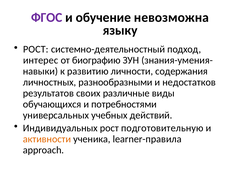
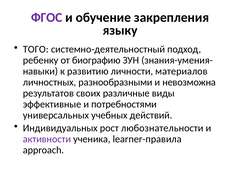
невозможна: невозможна -> закрепления
РОСТ at (36, 49): РОСТ -> ТОГО
интерес: интерес -> ребенку
содержания: содержания -> материалов
недостатков: недостатков -> невозможна
обучающихся: обучающихся -> эффективные
подготовительную: подготовительную -> любознательности
активности colour: orange -> purple
